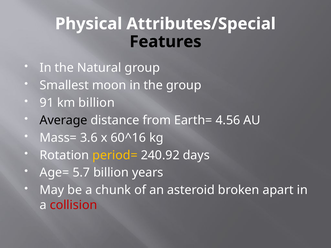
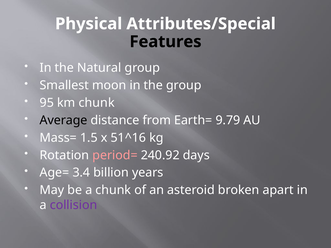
91: 91 -> 95
km billion: billion -> chunk
4.56: 4.56 -> 9.79
3.6: 3.6 -> 1.5
60^16: 60^16 -> 51^16
period= colour: yellow -> pink
5.7: 5.7 -> 3.4
collision colour: red -> purple
